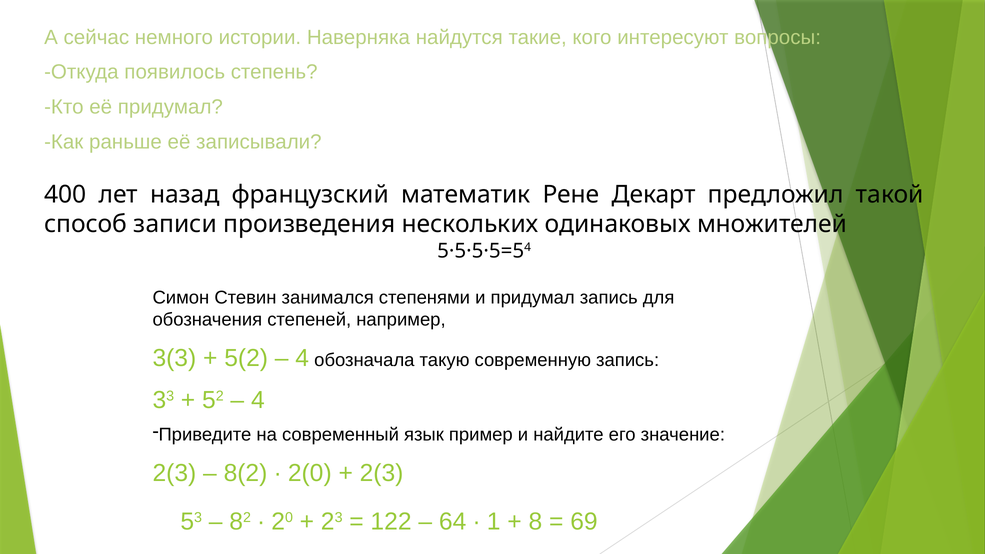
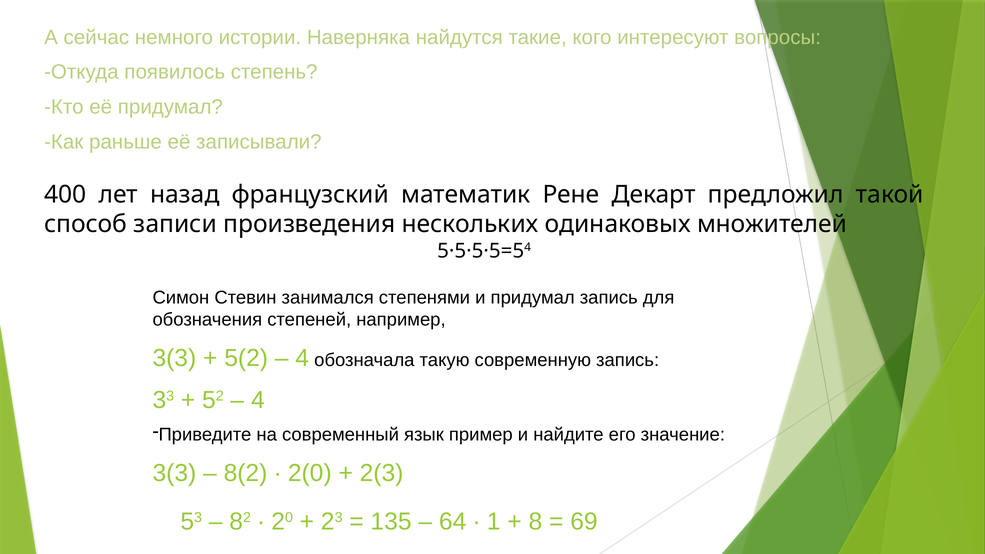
2(3 at (174, 473): 2(3 -> 3(3
122: 122 -> 135
